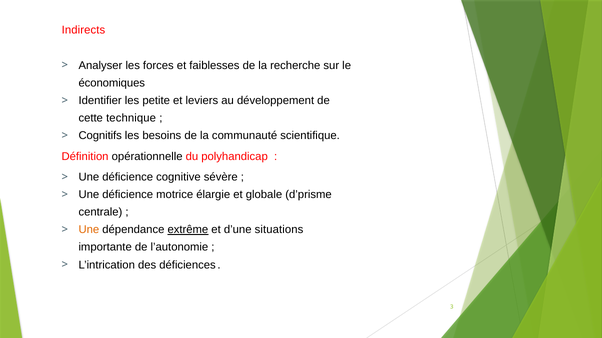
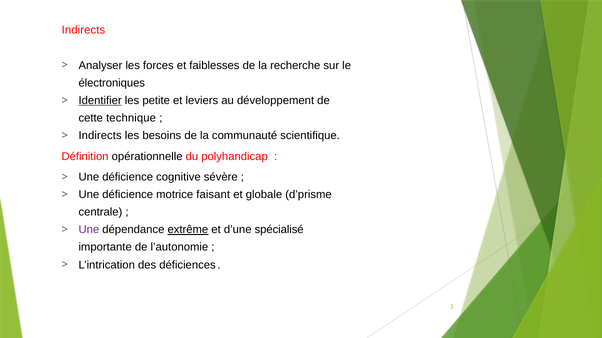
économiques: économiques -> électroniques
Identifier underline: none -> present
Cognitifs at (100, 136): Cognitifs -> Indirects
élargie: élargie -> faisant
Une at (89, 230) colour: orange -> purple
situations: situations -> spécialisé
